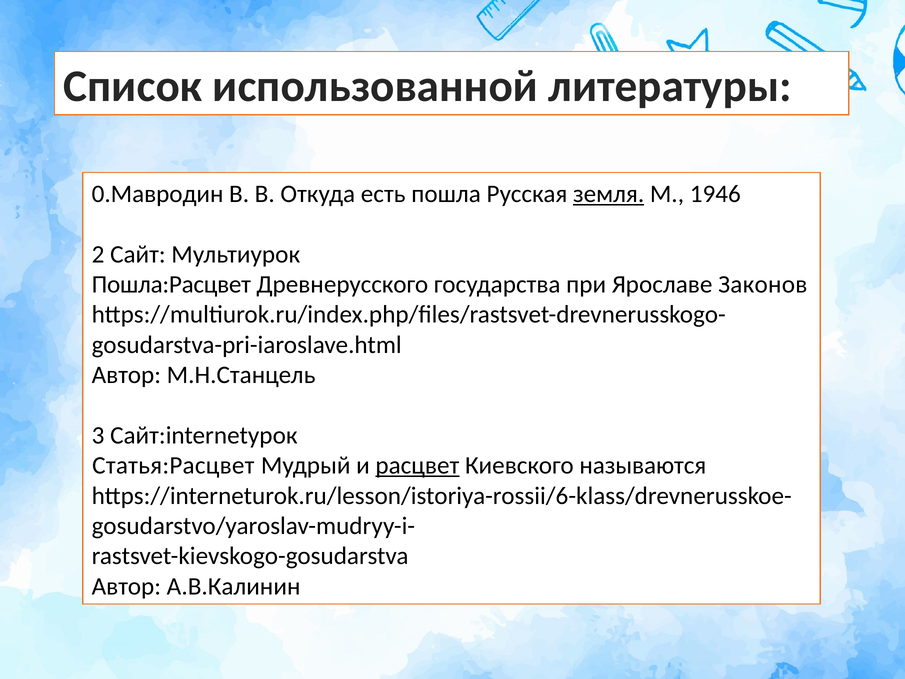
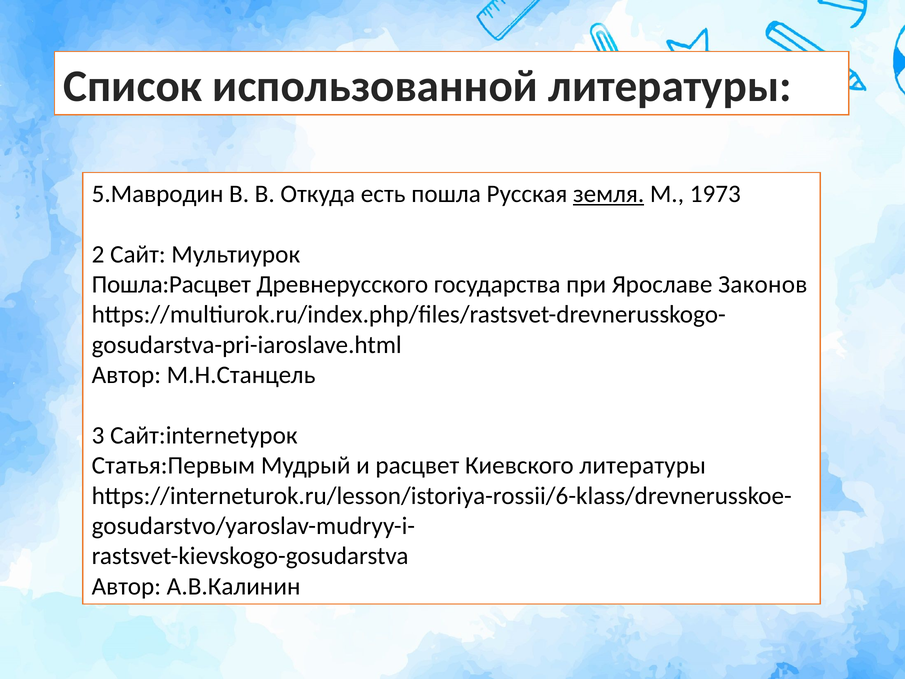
0.Мавродин: 0.Мавродин -> 5.Мавродин
1946: 1946 -> 1973
Статья:Расцвет: Статья:Расцвет -> Статья:Первым
расцвет underline: present -> none
Киевского называются: называются -> литературы
